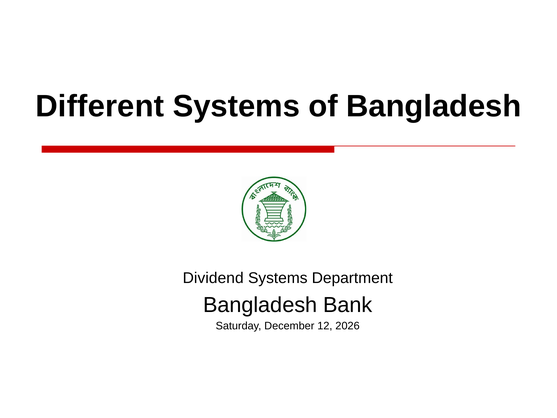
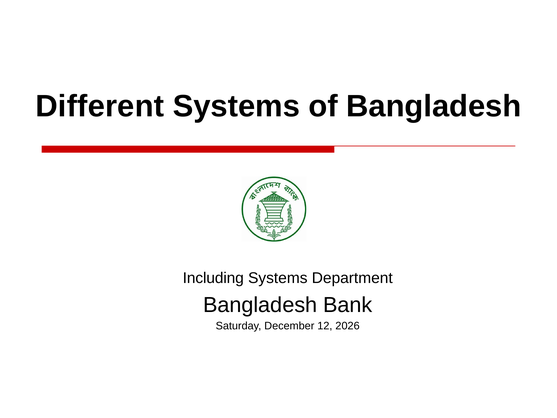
Dividend: Dividend -> Including
